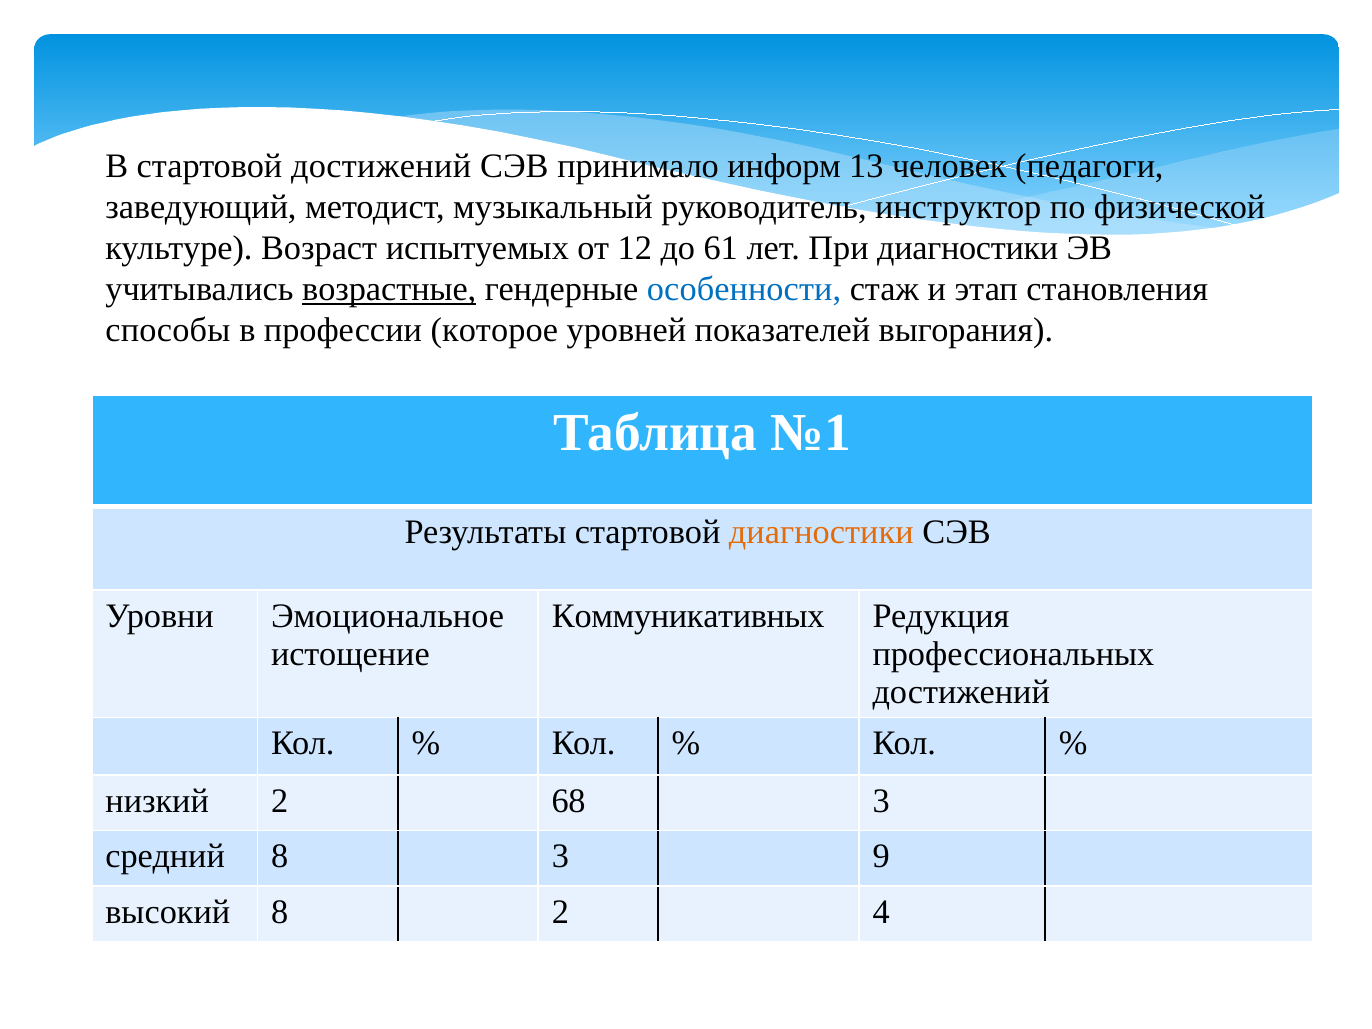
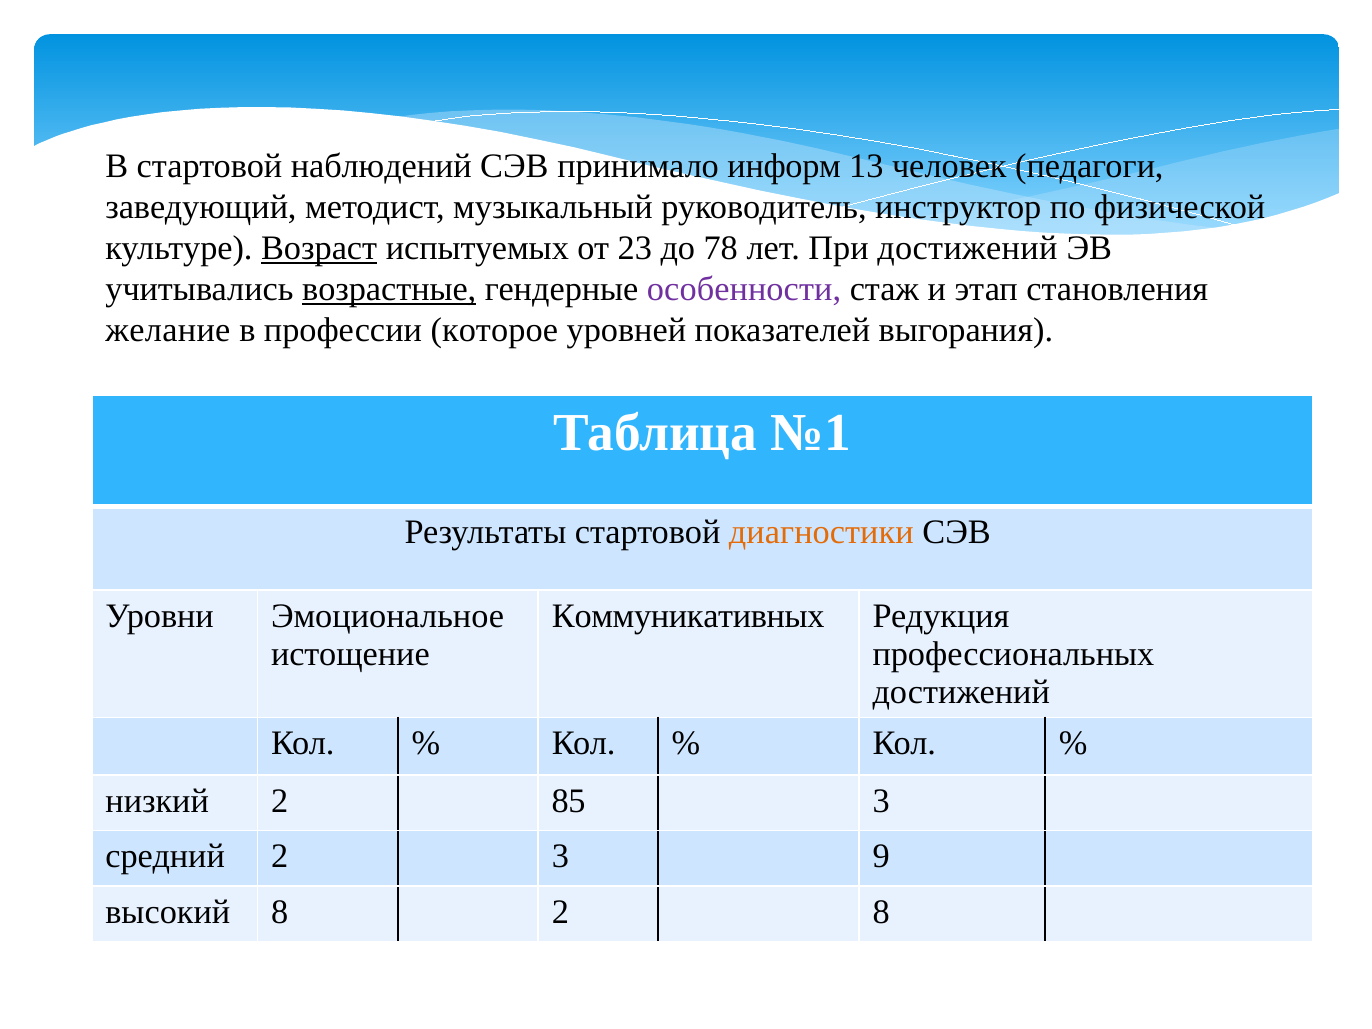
стартовой достижений: достижений -> наблюдений
Возраст underline: none -> present
12: 12 -> 23
61: 61 -> 78
При диагностики: диагностики -> достижений
особенности colour: blue -> purple
способы: способы -> желание
68: 68 -> 85
средний 8: 8 -> 2
2 4: 4 -> 8
